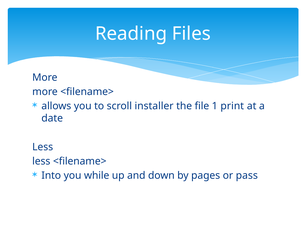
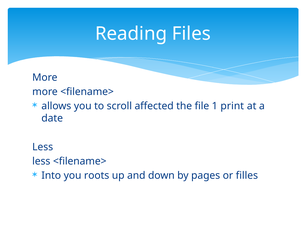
installer: installer -> affected
while: while -> roots
pass: pass -> filles
